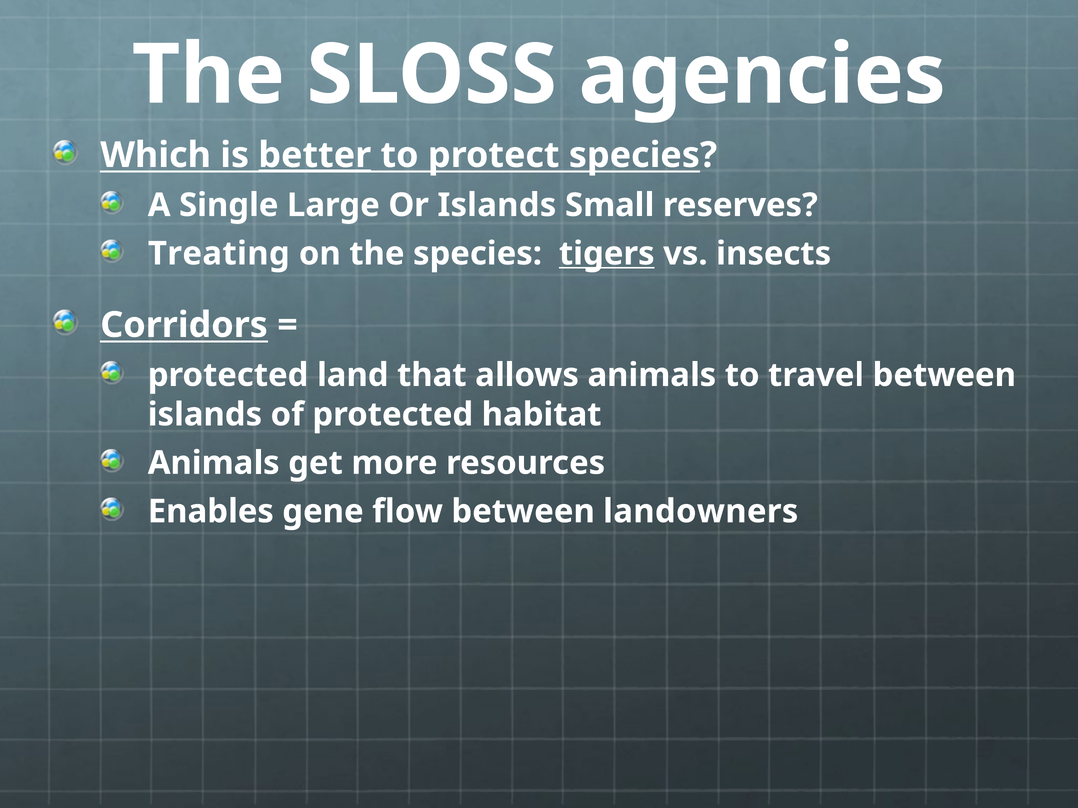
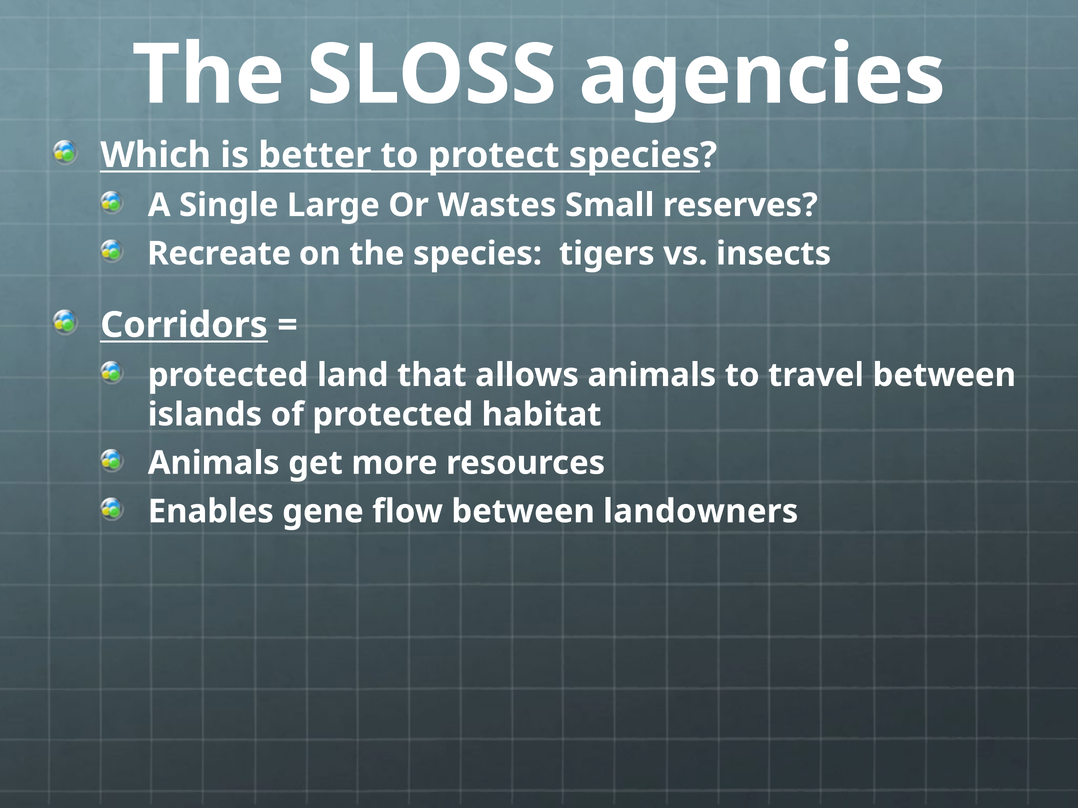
Or Islands: Islands -> Wastes
Treating: Treating -> Recreate
tigers underline: present -> none
